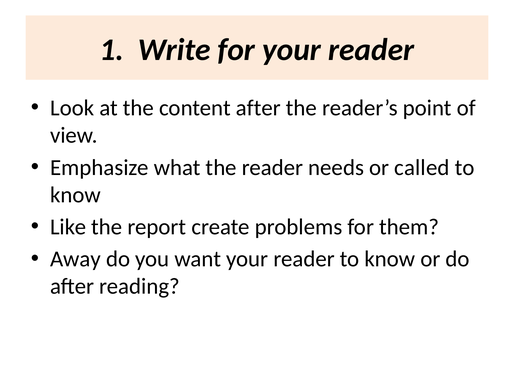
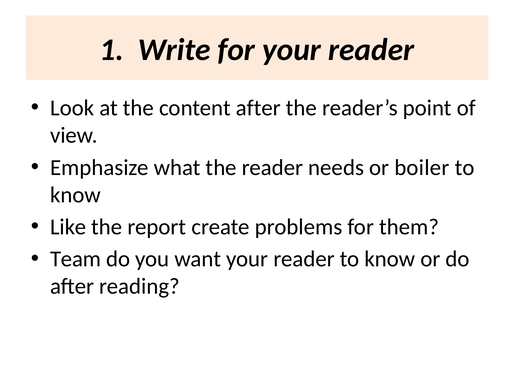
called: called -> boiler
Away: Away -> Team
